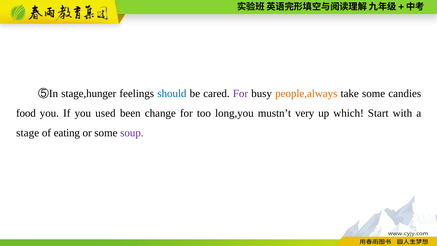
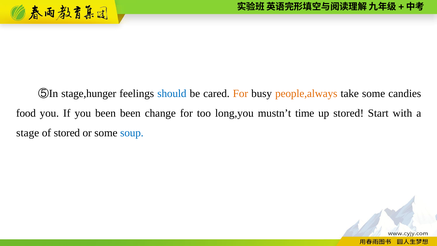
For at (240, 94) colour: purple -> orange
you used: used -> been
very: very -> time
up which: which -> stored
of eating: eating -> stored
soup colour: purple -> blue
